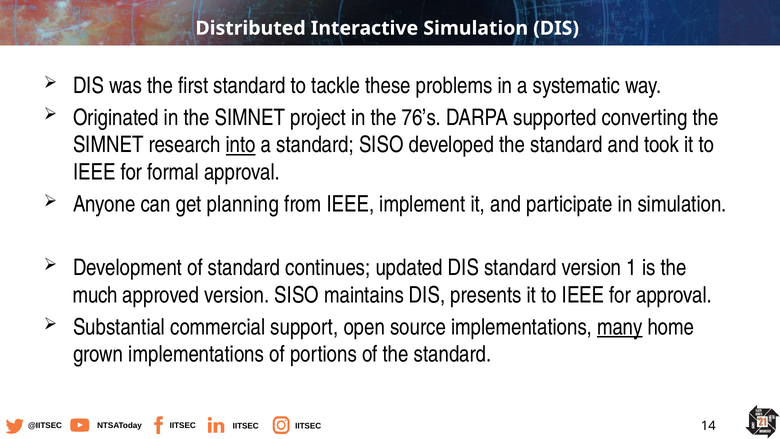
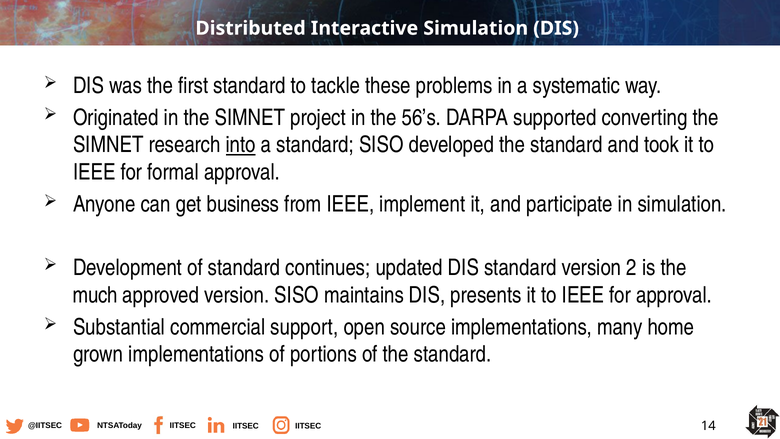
76’s: 76’s -> 56’s
planning: planning -> business
1: 1 -> 2
many underline: present -> none
